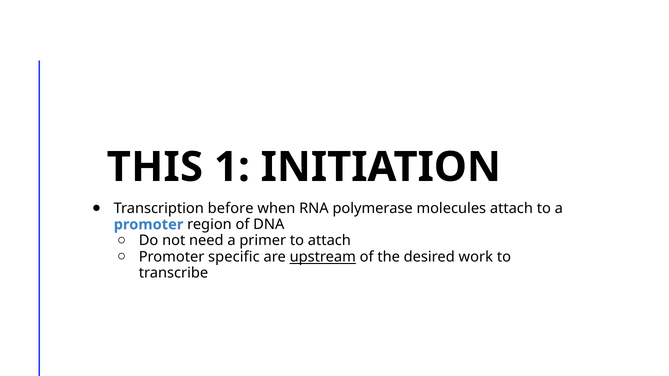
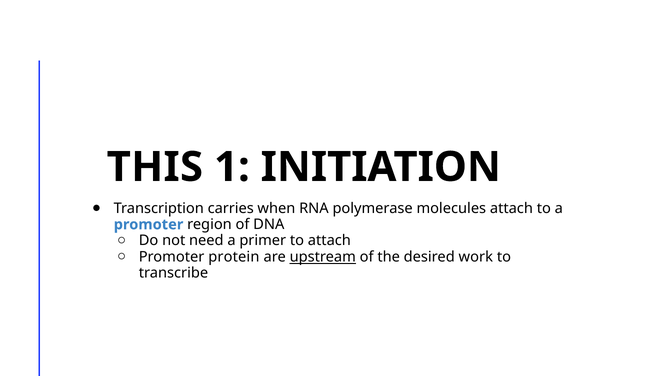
before: before -> carries
specific: specific -> protein
